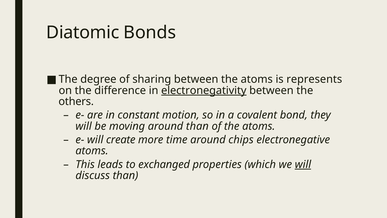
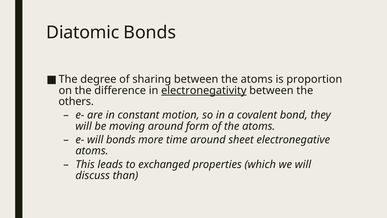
represents: represents -> proportion
around than: than -> form
will create: create -> bonds
chips: chips -> sheet
will at (303, 164) underline: present -> none
